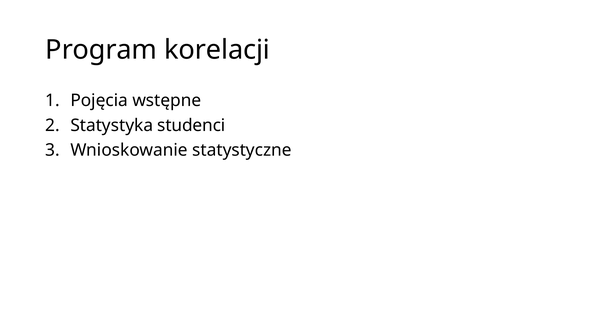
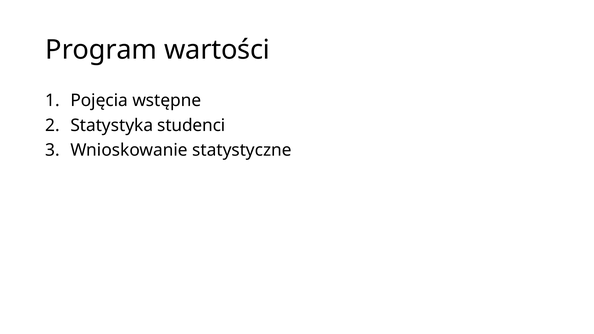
korelacji: korelacji -> wartości
